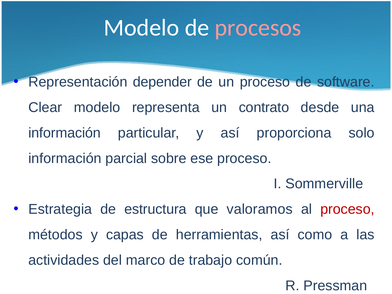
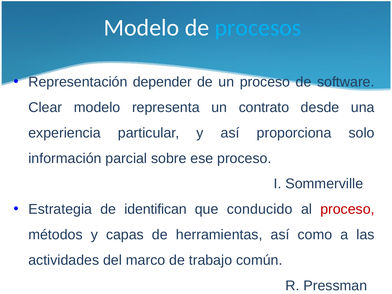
procesos colour: pink -> light blue
información at (65, 133): información -> experiencia
estructura: estructura -> identifican
valoramos: valoramos -> conducido
